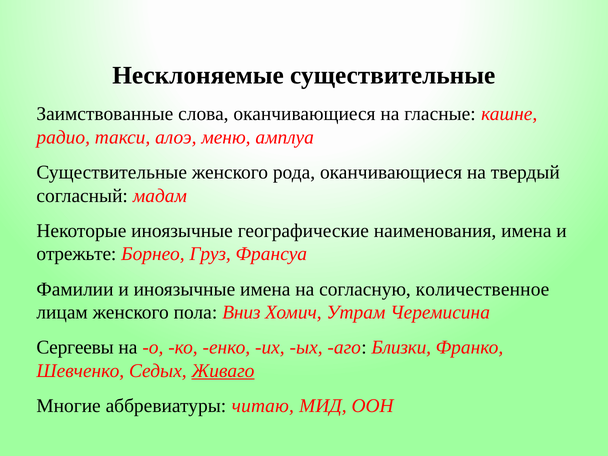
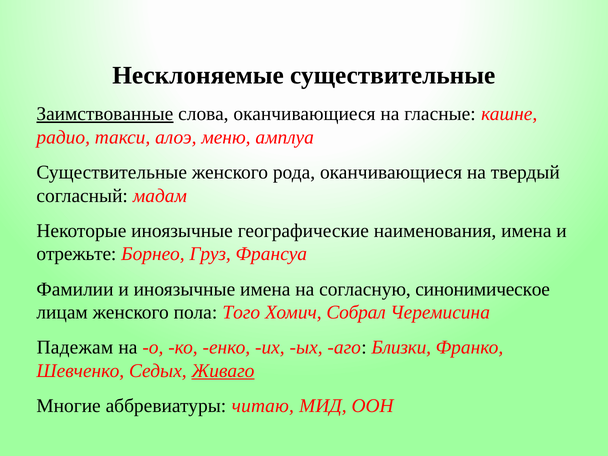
Заимствованные underline: none -> present
количественное: количественное -> синонимическое
Вниз: Вниз -> Того
Утрам: Утрам -> Собрал
Сергеевы: Сергеевы -> Падежам
